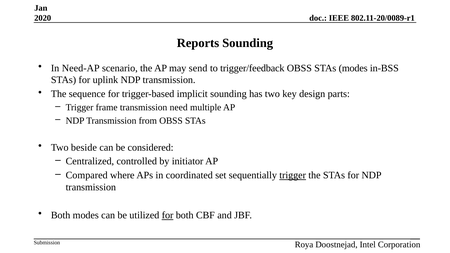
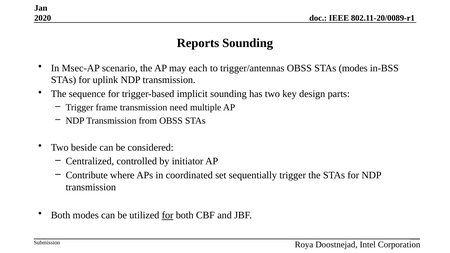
Need-AP: Need-AP -> Msec-AP
send: send -> each
trigger/feedback: trigger/feedback -> trigger/antennas
Compared: Compared -> Contribute
trigger at (293, 175) underline: present -> none
